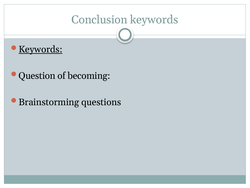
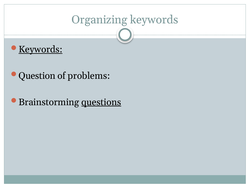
Conclusion: Conclusion -> Organizing
becoming: becoming -> problems
questions underline: none -> present
